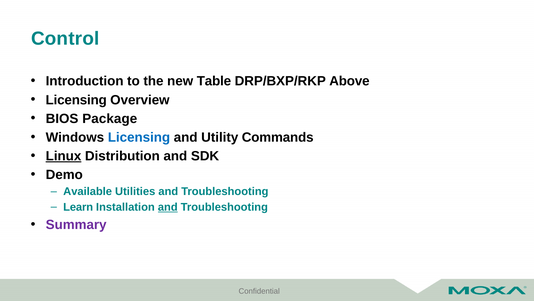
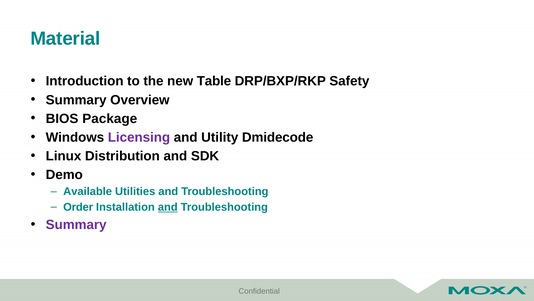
Control: Control -> Material
Above: Above -> Safety
Licensing at (76, 100): Licensing -> Summary
Licensing at (139, 137) colour: blue -> purple
Commands: Commands -> Dmidecode
Linux underline: present -> none
Learn: Learn -> Order
